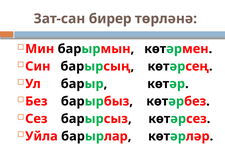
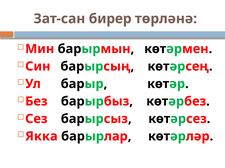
Уйла: Уйла -> Якка
